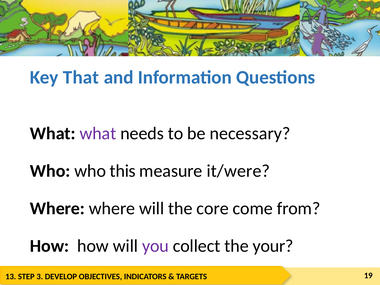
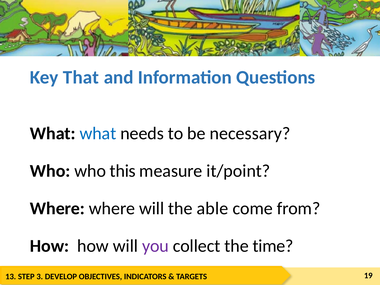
what at (98, 134) colour: purple -> blue
it/were: it/were -> it/point
core: core -> able
your: your -> time
